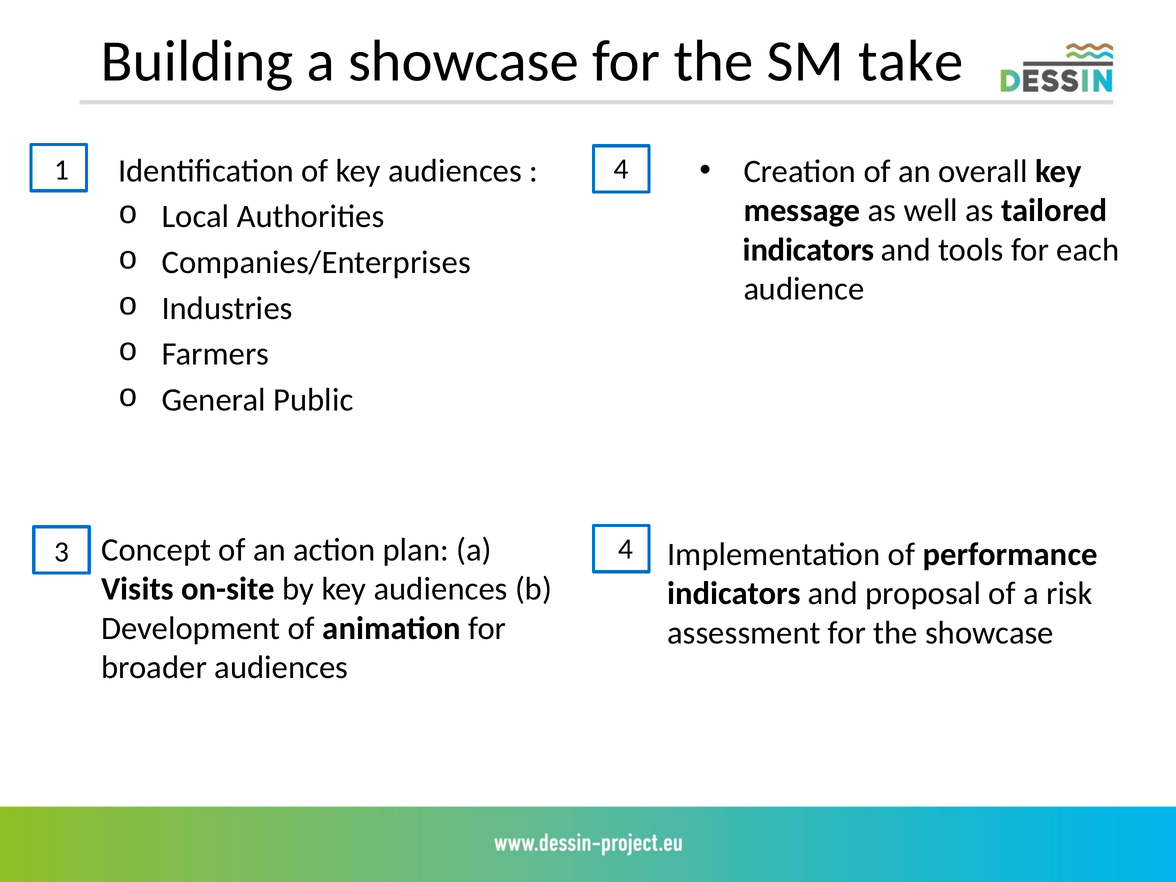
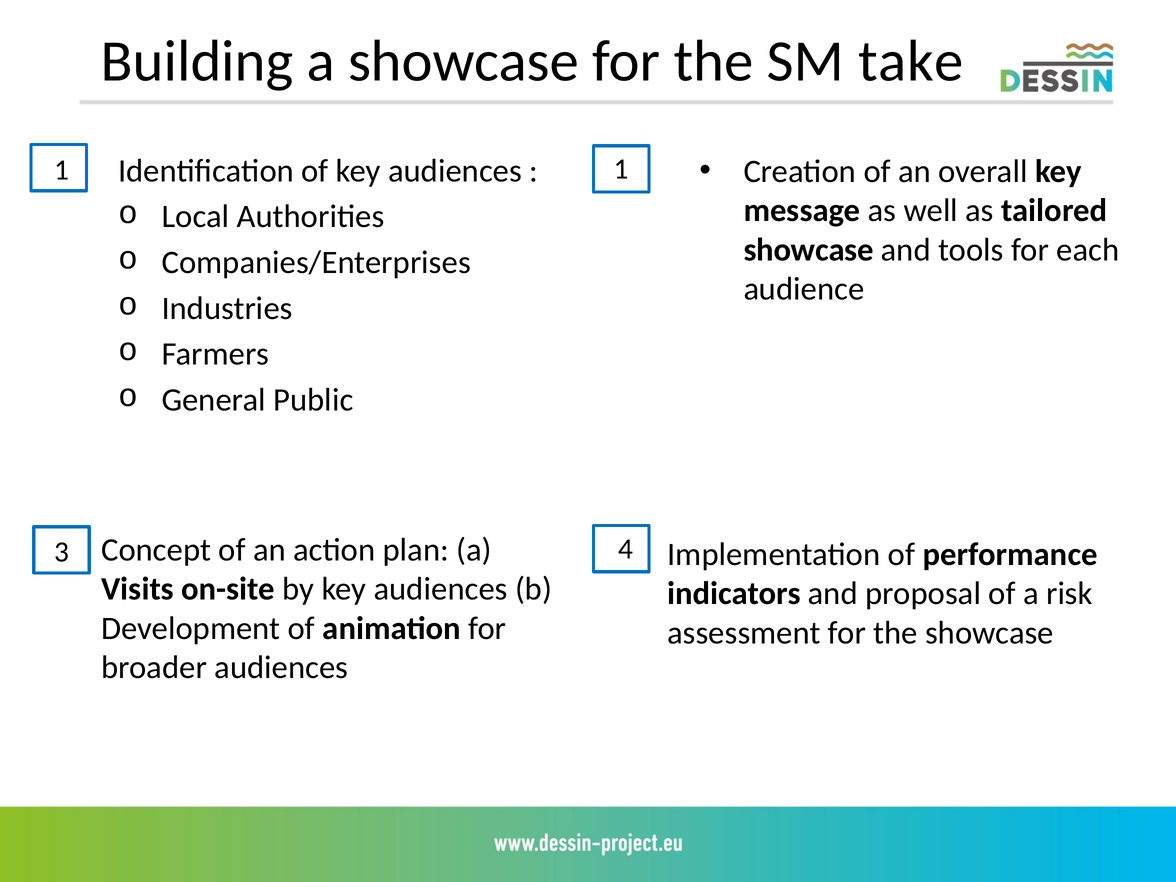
1 4: 4 -> 1
indicators at (809, 250): indicators -> showcase
